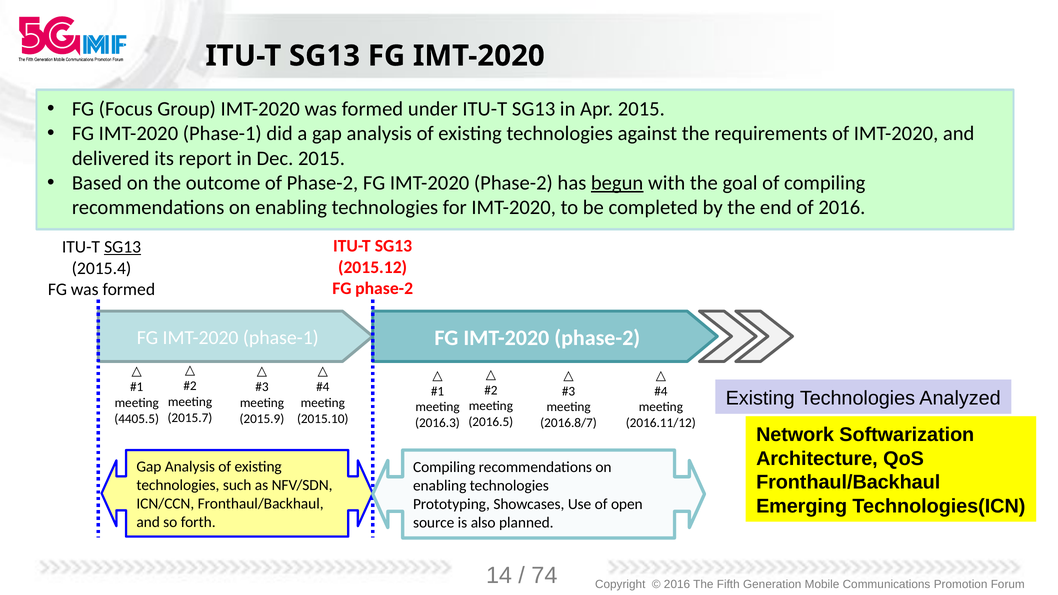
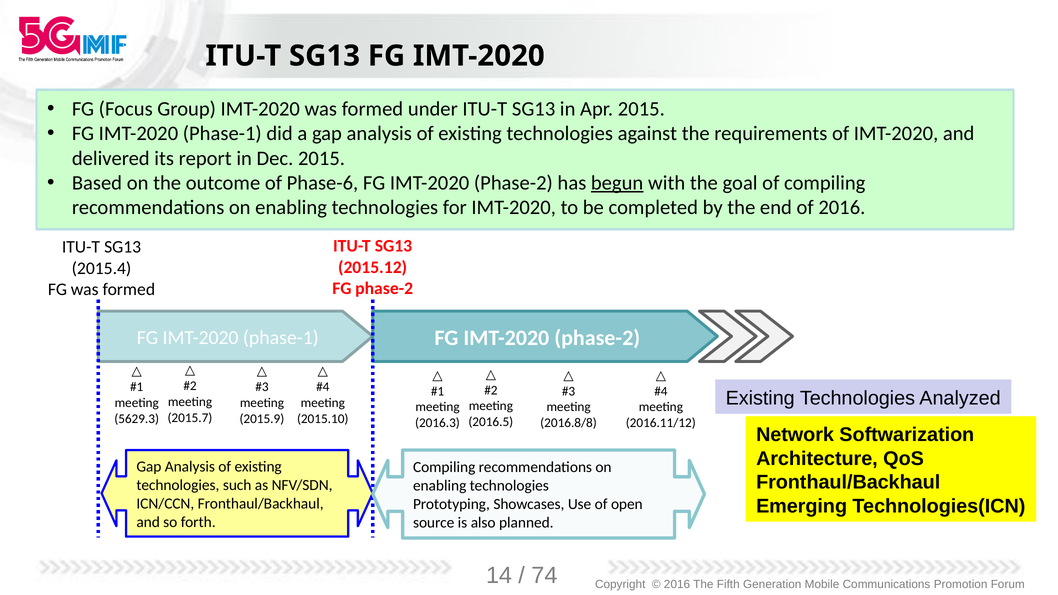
of Phase-2: Phase-2 -> Phase-6
SG13 at (123, 247) underline: present -> none
4405.5: 4405.5 -> 5629.3
2016.8/7: 2016.8/7 -> 2016.8/8
